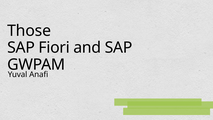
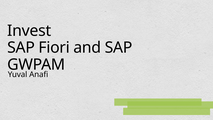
Those: Those -> Invest
